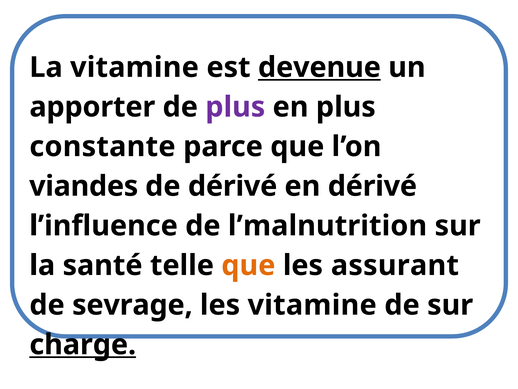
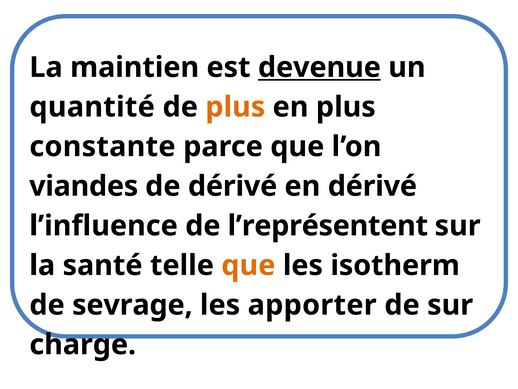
La vitamine: vitamine -> maintien
apporter: apporter -> quantité
plus at (235, 107) colour: purple -> orange
l’malnutrition: l’malnutrition -> l’représentent
assurant: assurant -> isotherm
les vitamine: vitamine -> apporter
charge underline: present -> none
